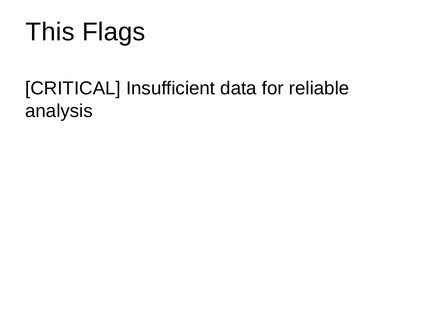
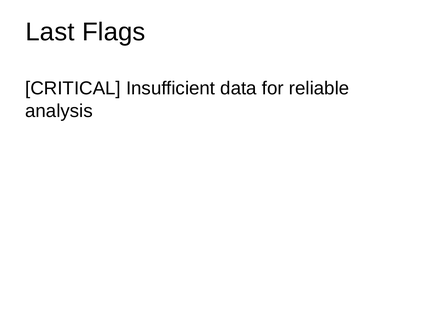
This: This -> Last
